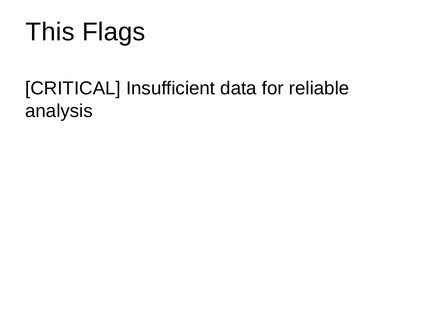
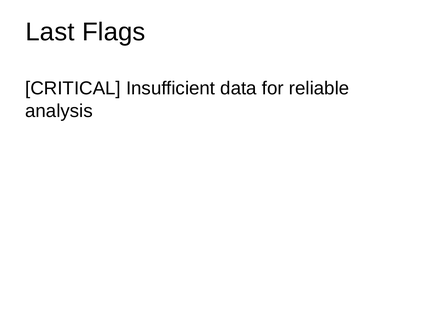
This: This -> Last
